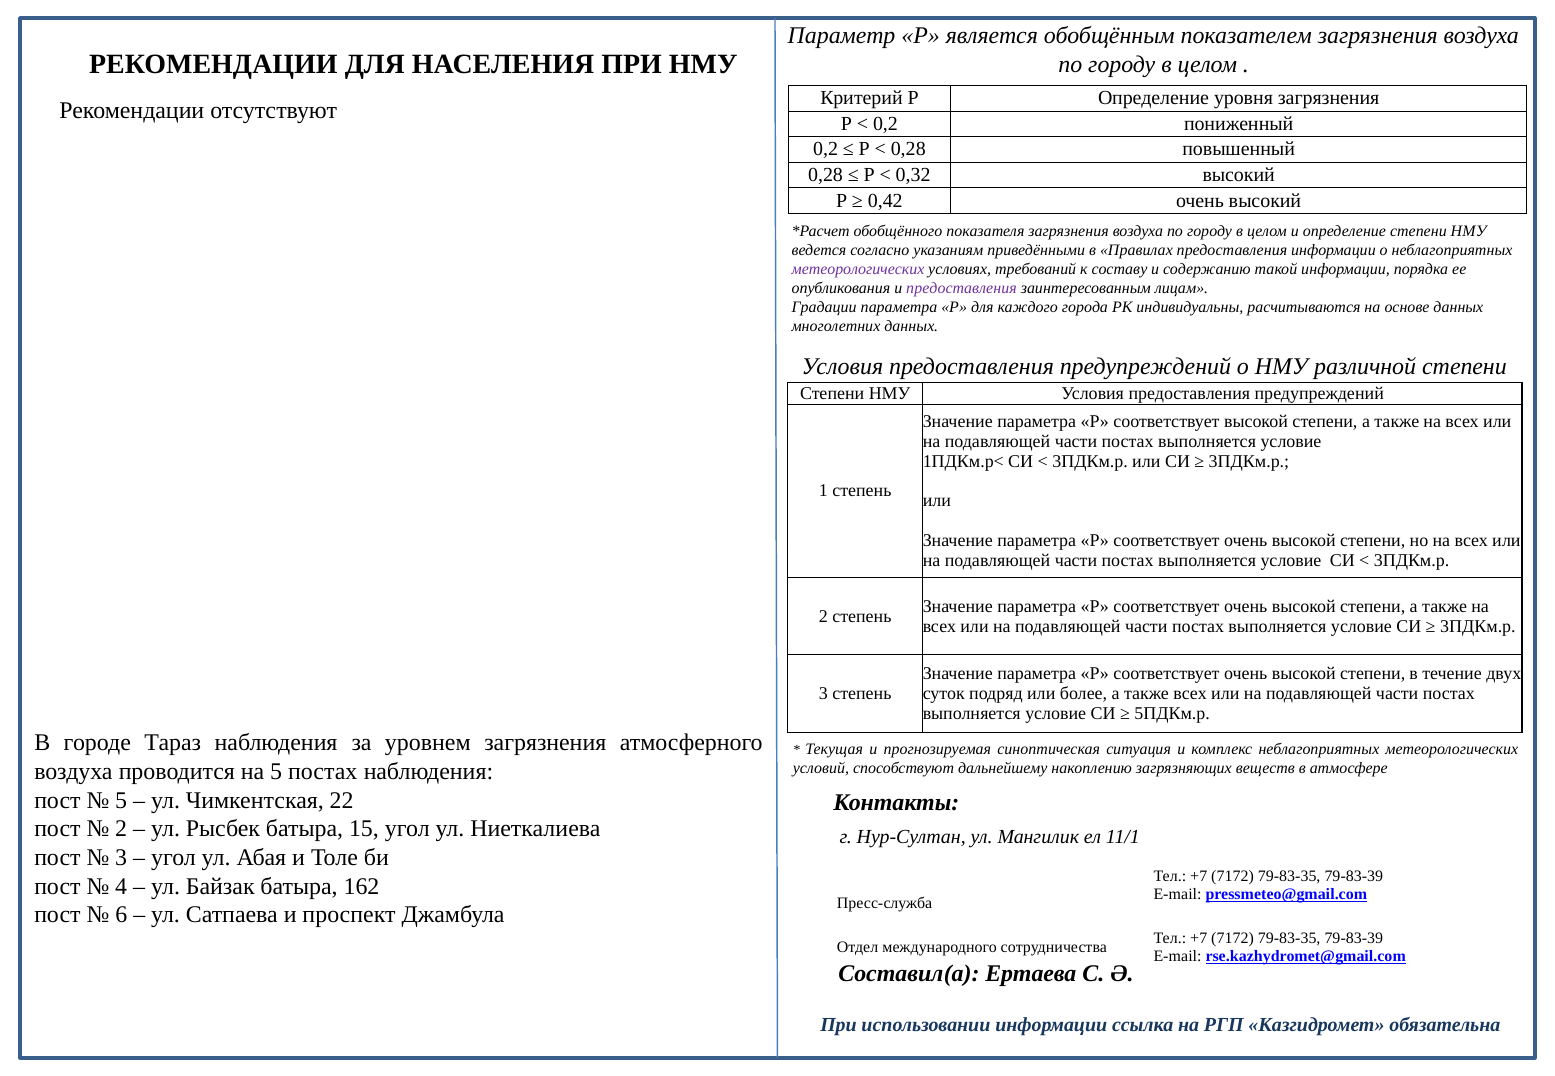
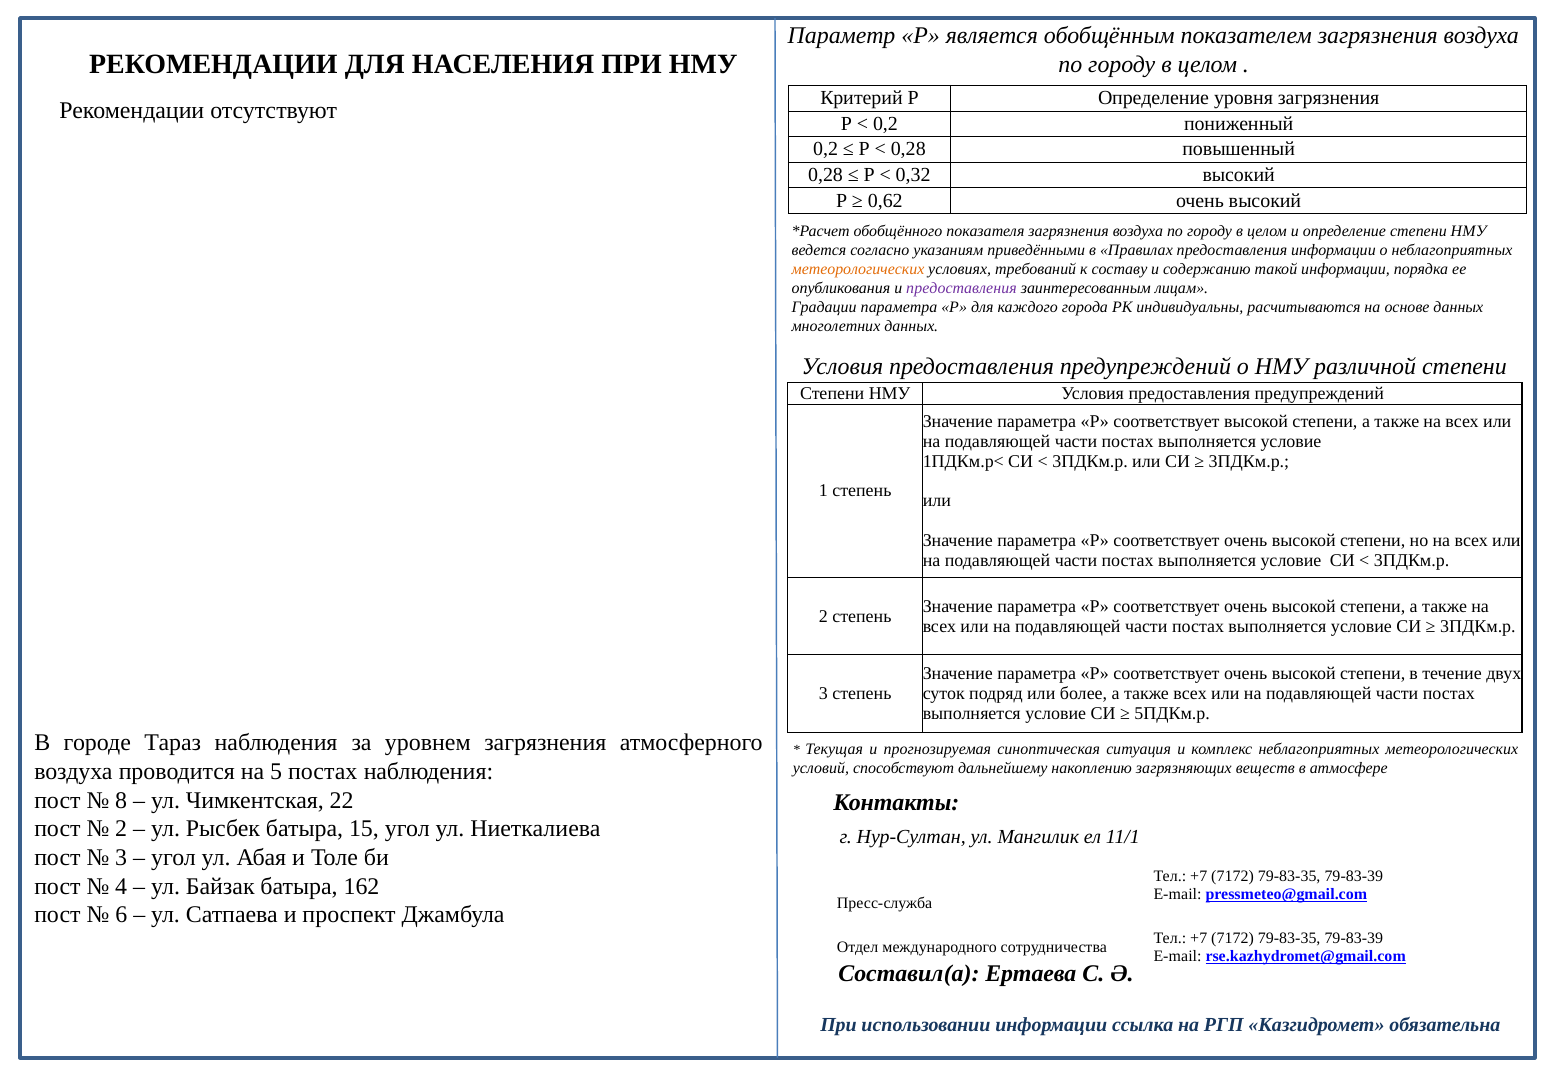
0,42: 0,42 -> 0,62
метеорологических at (858, 269) colour: purple -> orange
5 at (121, 801): 5 -> 8
